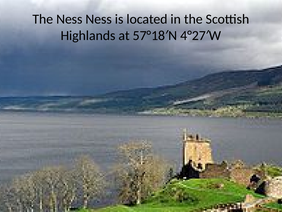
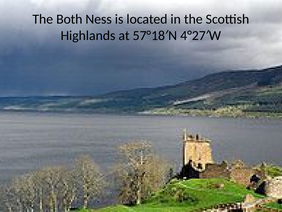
The Ness: Ness -> Both
